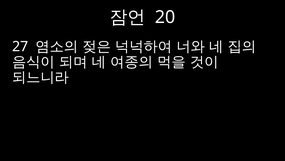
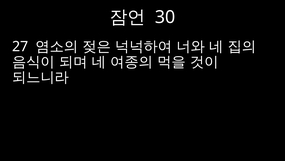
20: 20 -> 30
